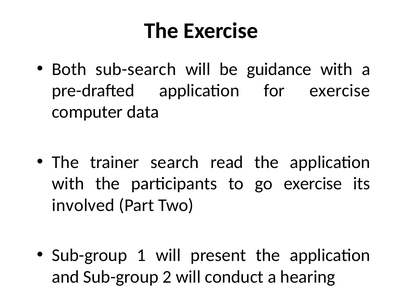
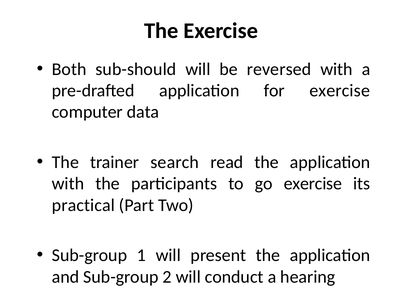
sub-search: sub-search -> sub-should
guidance: guidance -> reversed
involved: involved -> practical
